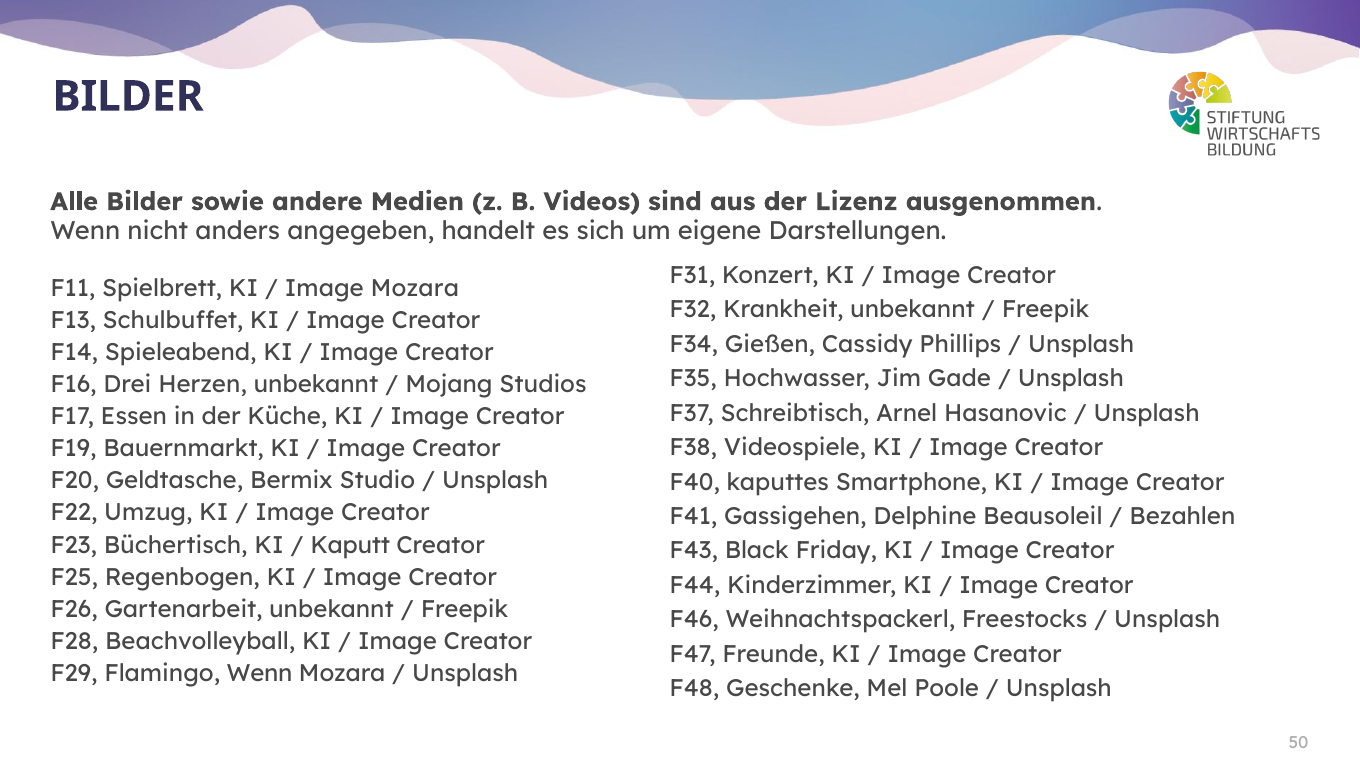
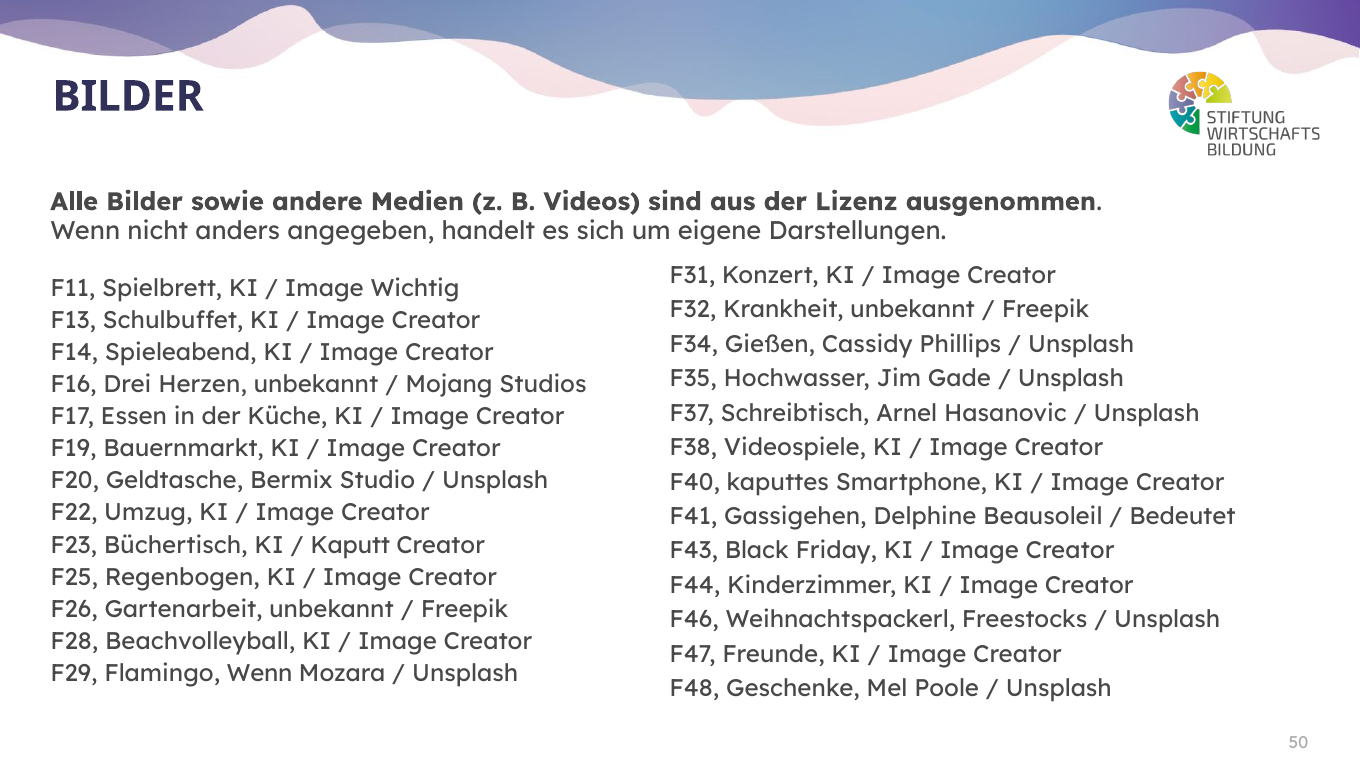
Image Mozara: Mozara -> Wichtig
Bezahlen: Bezahlen -> Bedeutet
